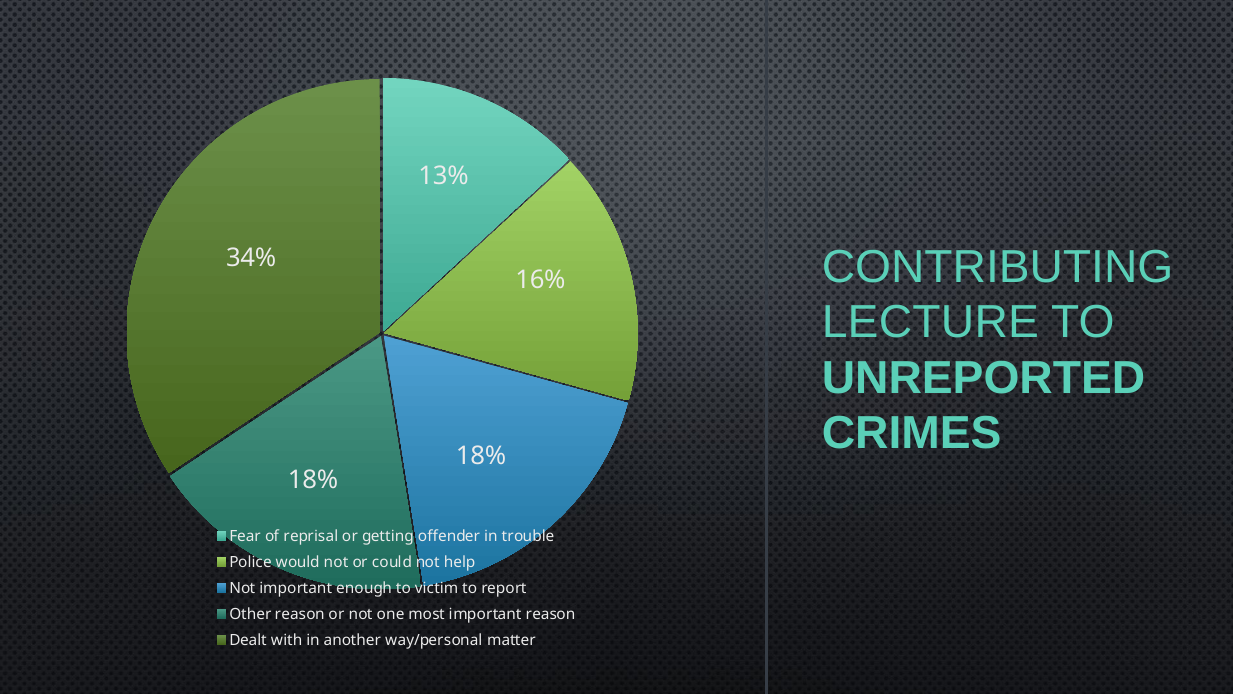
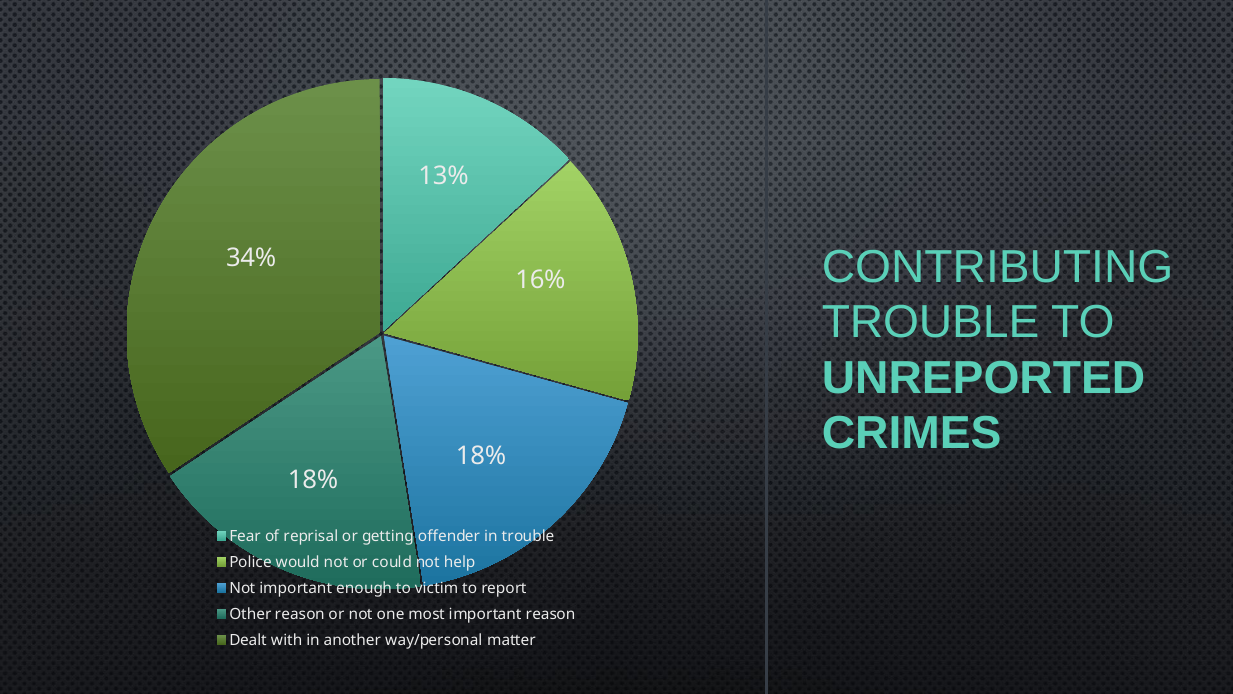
LECTURE at (930, 322): LECTURE -> TROUBLE
